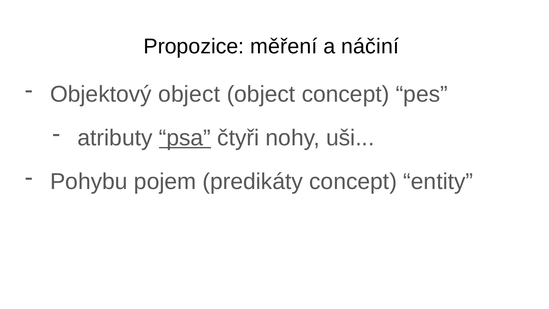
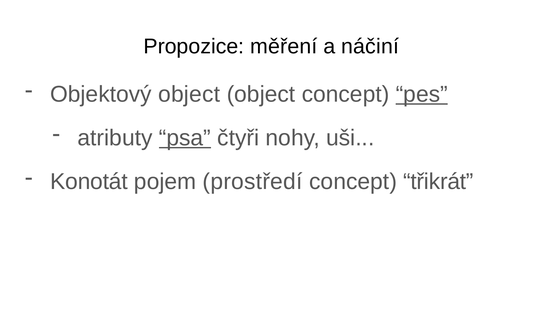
pes underline: none -> present
Pohybu: Pohybu -> Konotát
predikáty: predikáty -> prostředí
entity: entity -> třikrát
